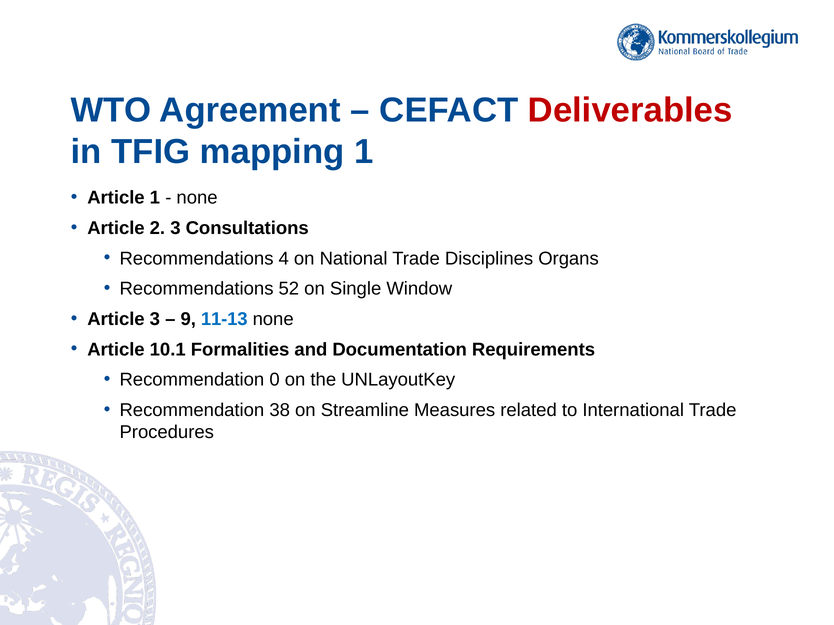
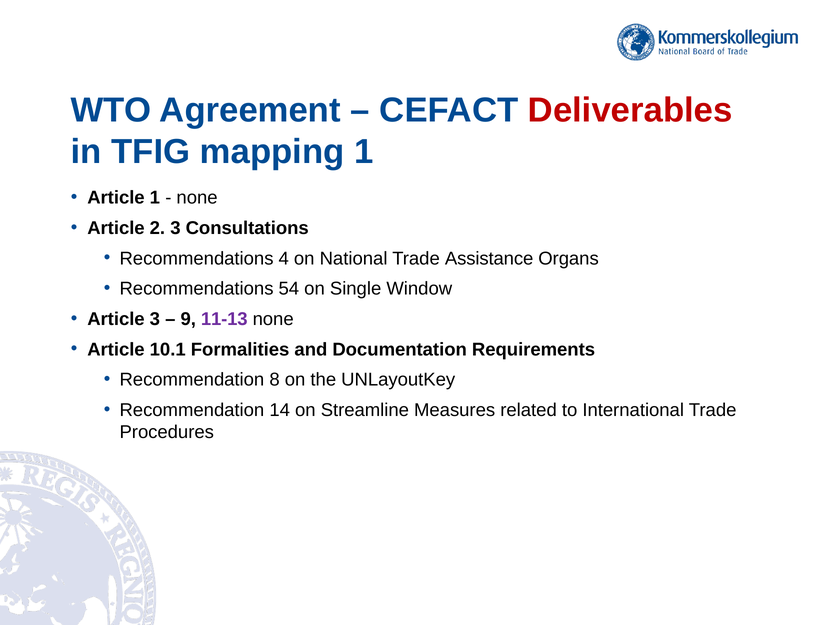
Disciplines: Disciplines -> Assistance
52: 52 -> 54
11-13 colour: blue -> purple
0: 0 -> 8
38: 38 -> 14
